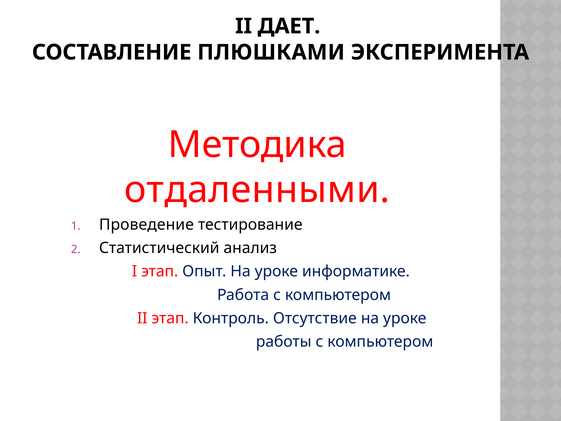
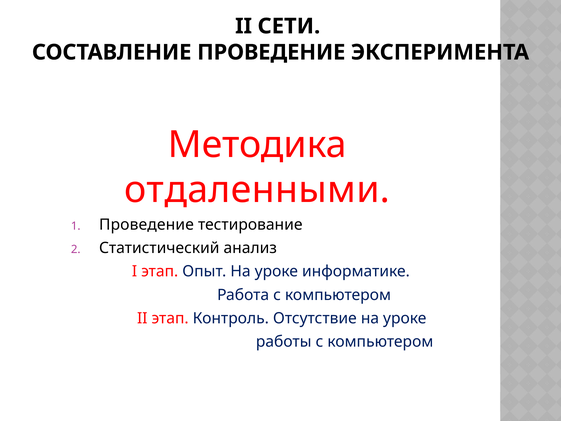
ДАЕТ: ДАЕТ -> СЕТИ
СОСТАВЛЕНИЕ ПЛЮШКАМИ: ПЛЮШКАМИ -> ПРОВЕДЕНИЕ
